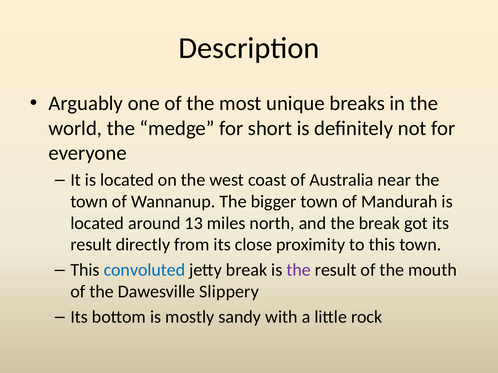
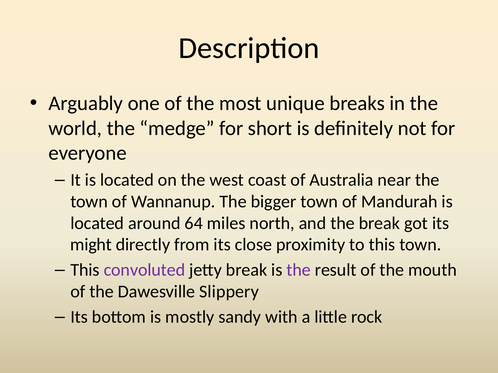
13: 13 -> 64
result at (91, 245): result -> might
convoluted colour: blue -> purple
